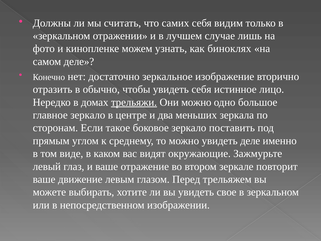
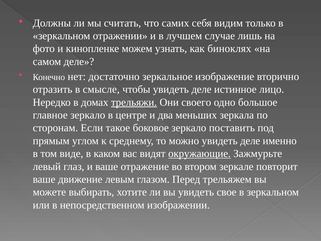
обычно: обычно -> смысле
чтобы увидеть себя: себя -> деле
Они можно: можно -> своего
окружающие underline: none -> present
